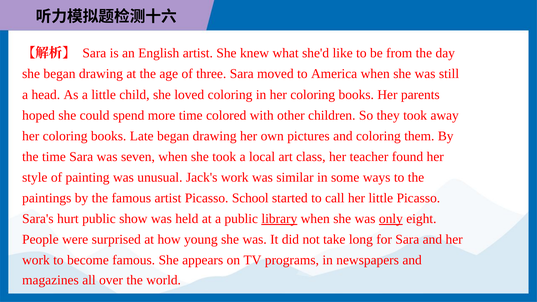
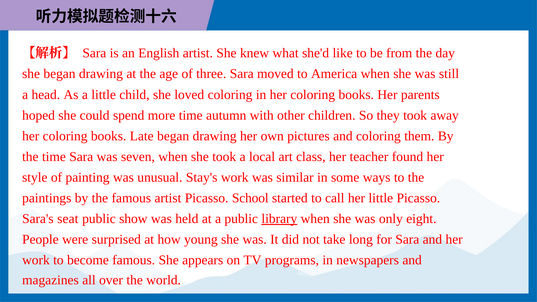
colored: colored -> autumn
Jack's: Jack's -> Stay's
hurt: hurt -> seat
only underline: present -> none
